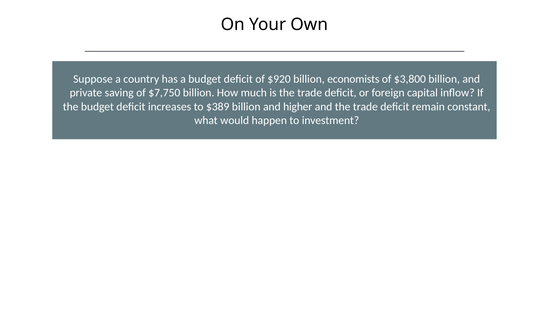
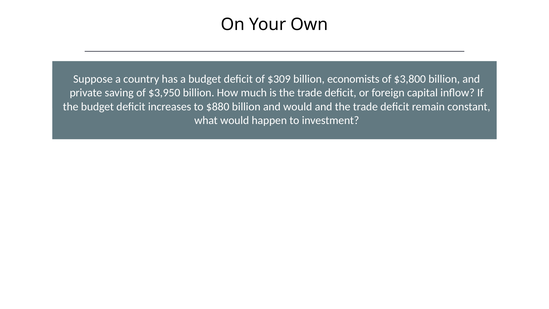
$920: $920 -> $309
$7,750: $7,750 -> $3,950
$389: $389 -> $880
and higher: higher -> would
